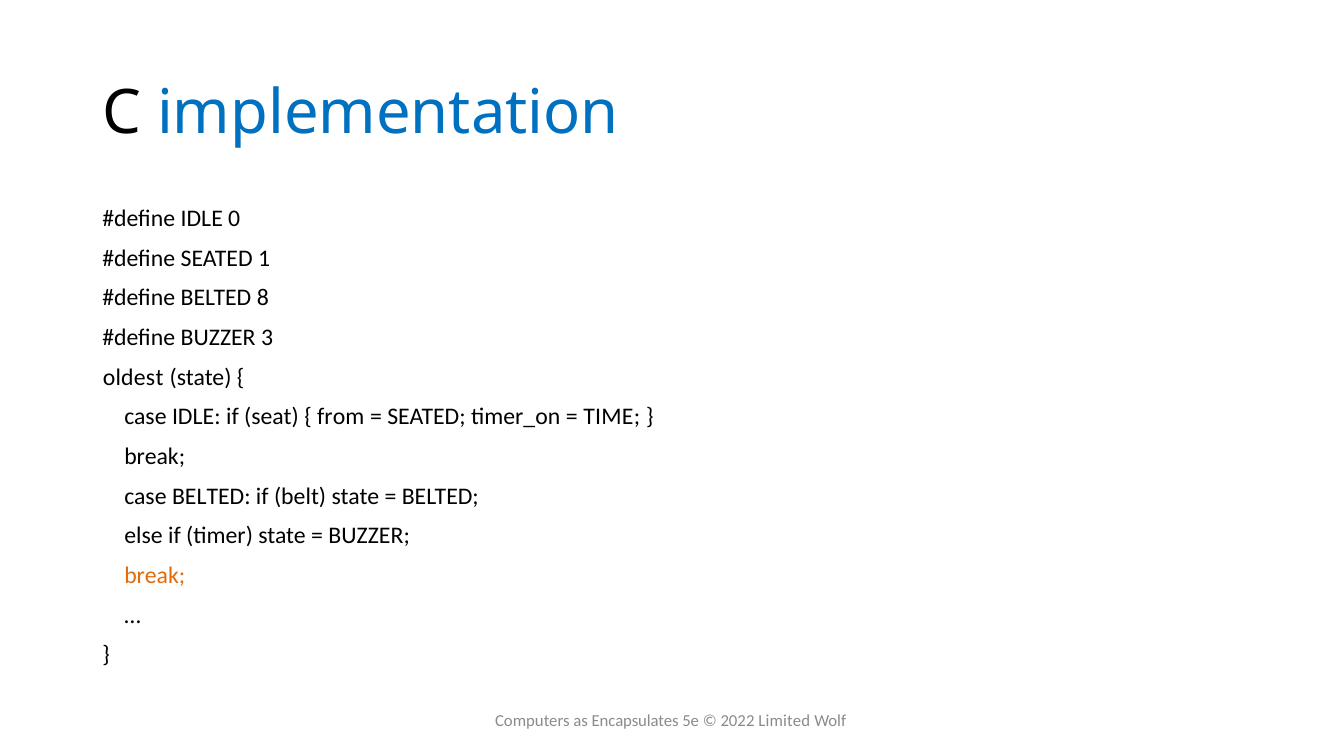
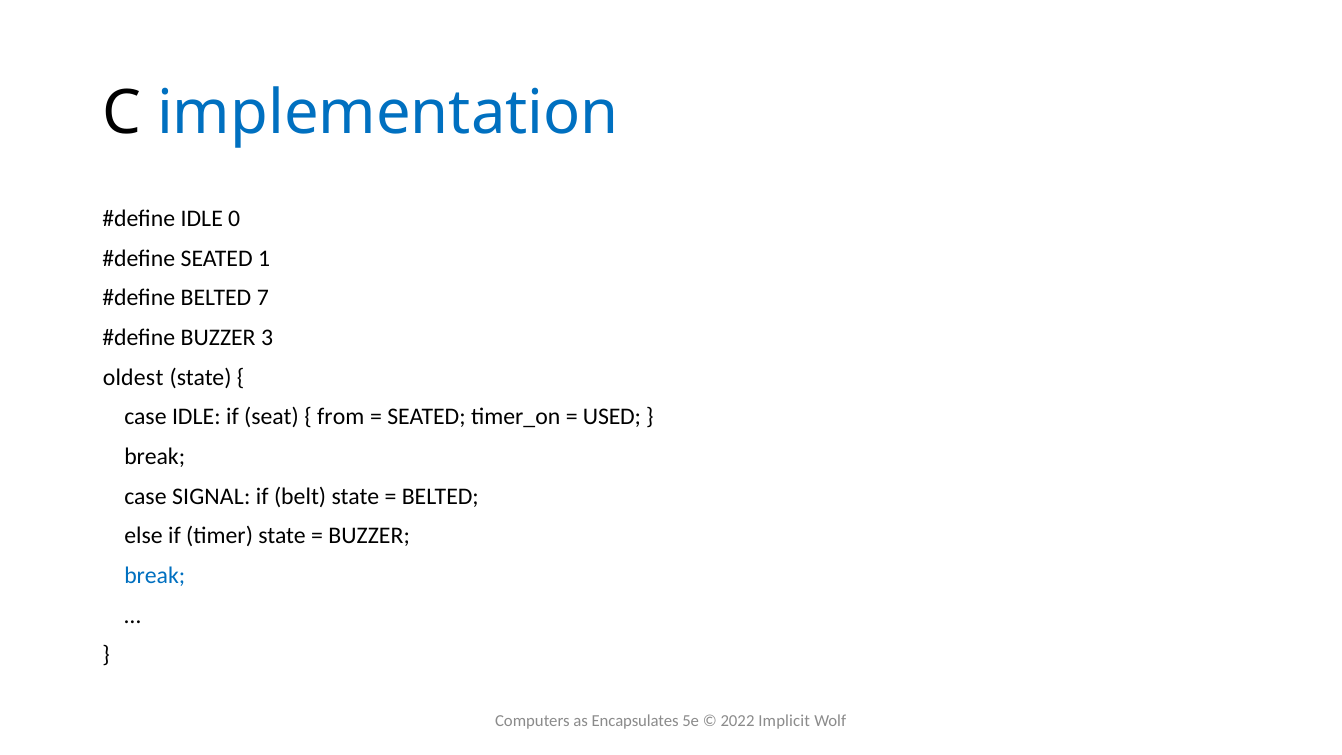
8: 8 -> 7
TIME: TIME -> USED
case BELTED: BELTED -> SIGNAL
break at (155, 576) colour: orange -> blue
Limited: Limited -> Implicit
